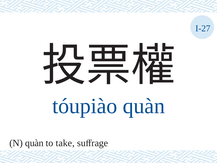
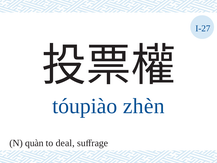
tóupiào quàn: quàn -> zhèn
take: take -> deal
